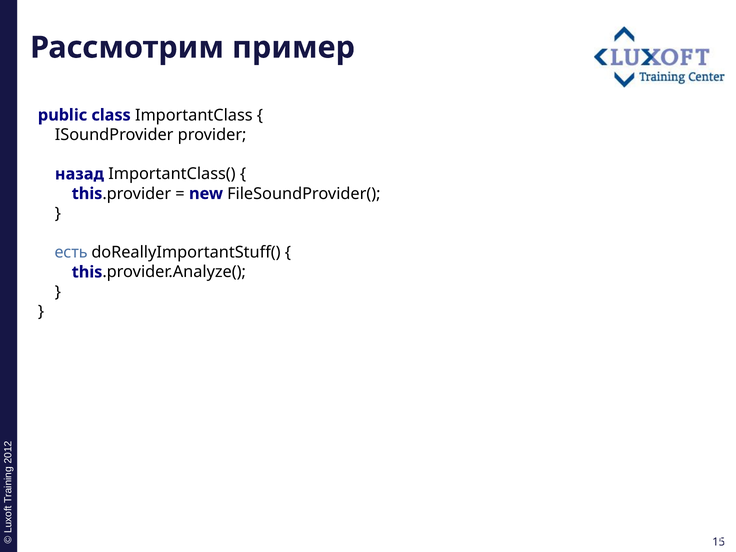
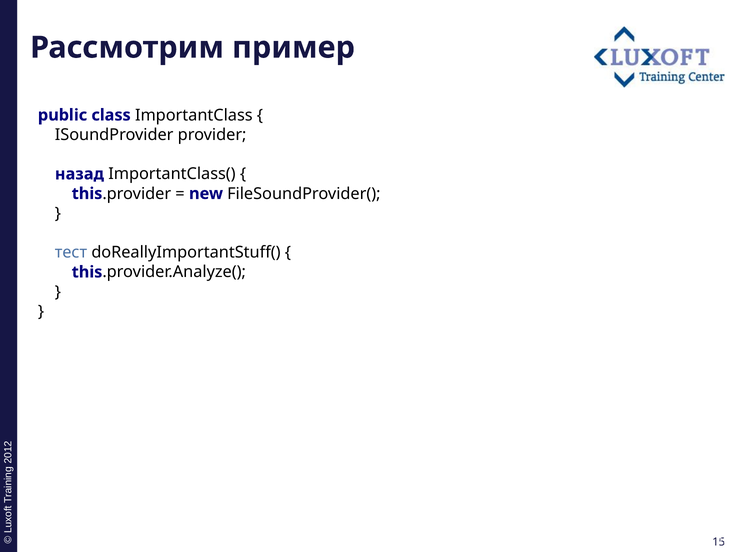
есть: есть -> тест
